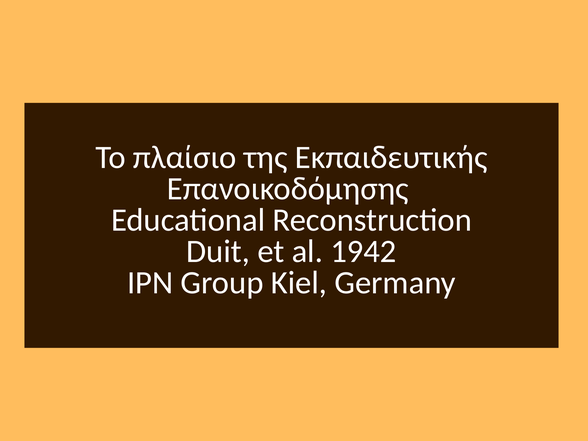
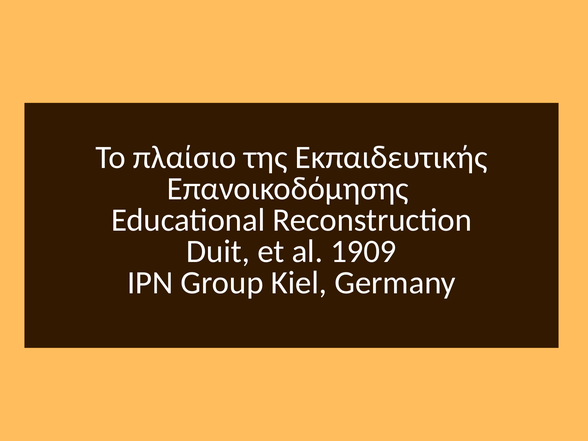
1942: 1942 -> 1909
